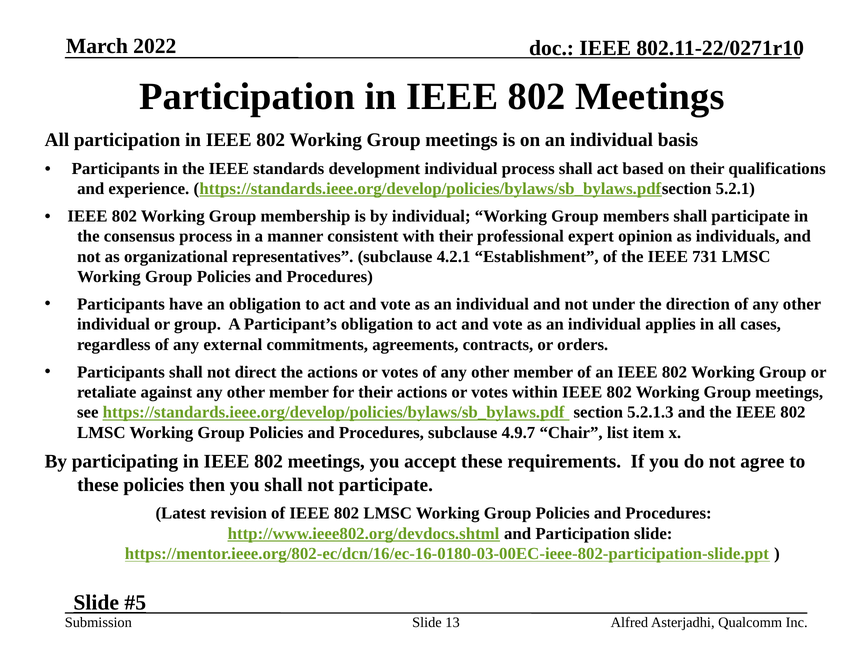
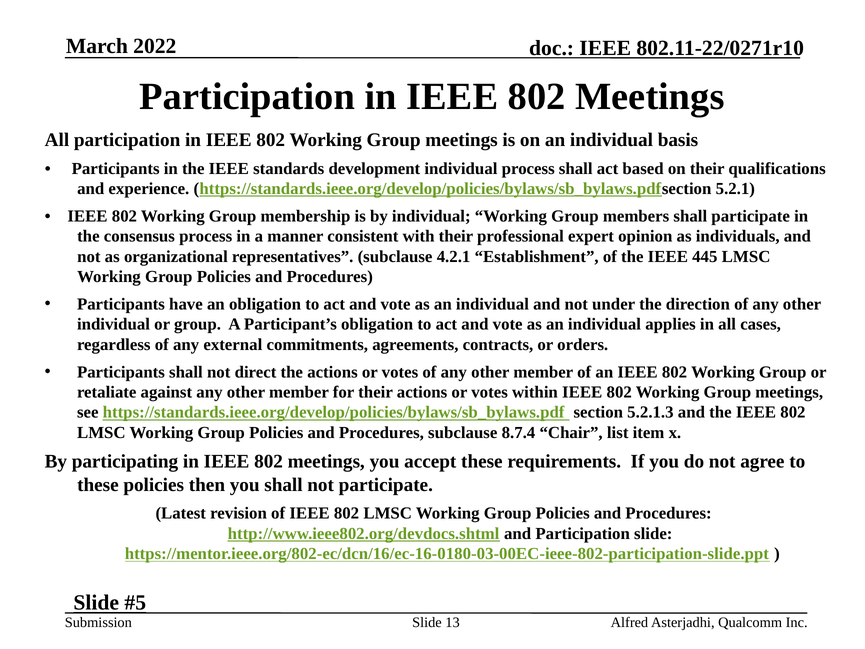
731: 731 -> 445
4.9.7: 4.9.7 -> 8.7.4
